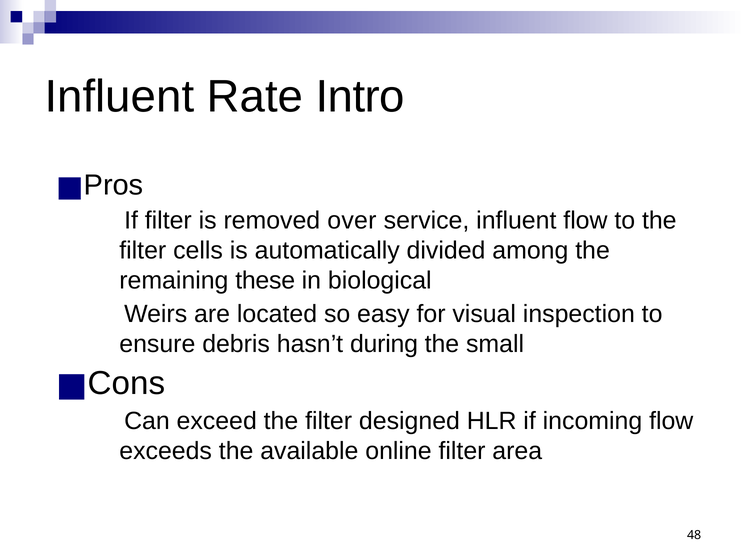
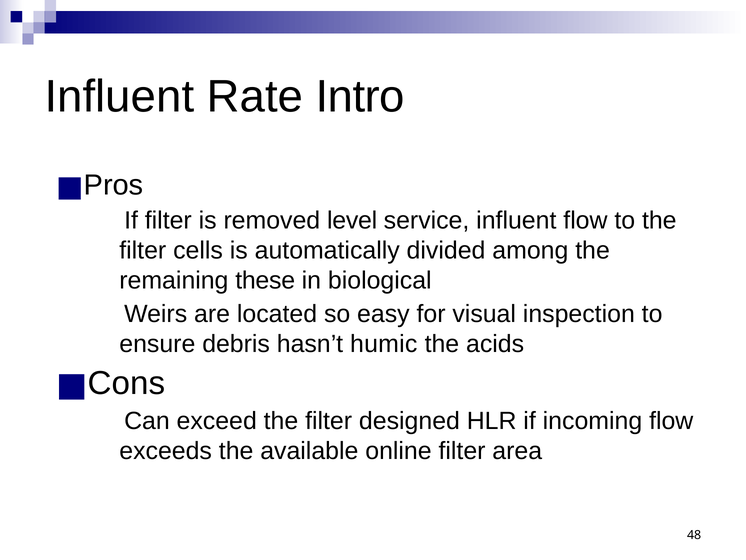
over: over -> level
during: during -> humic
small: small -> acids
